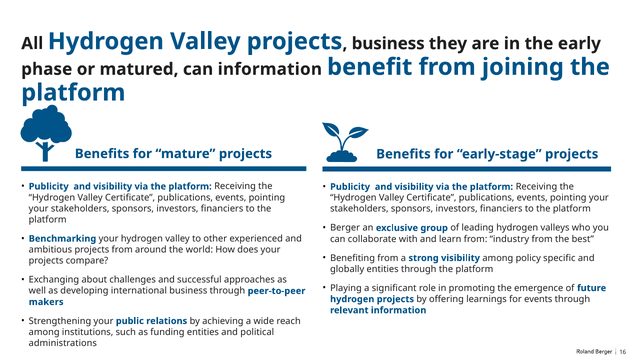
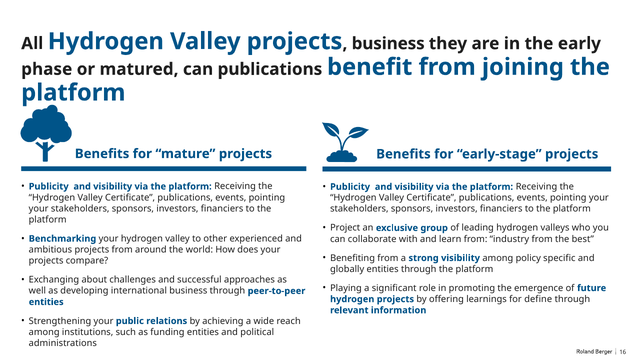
can information: information -> publications
Berger: Berger -> Project
for events: events -> define
makers at (46, 302): makers -> entities
